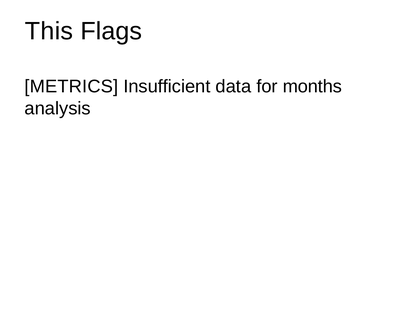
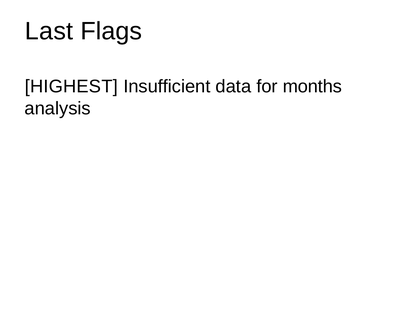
This: This -> Last
METRICS: METRICS -> HIGHEST
